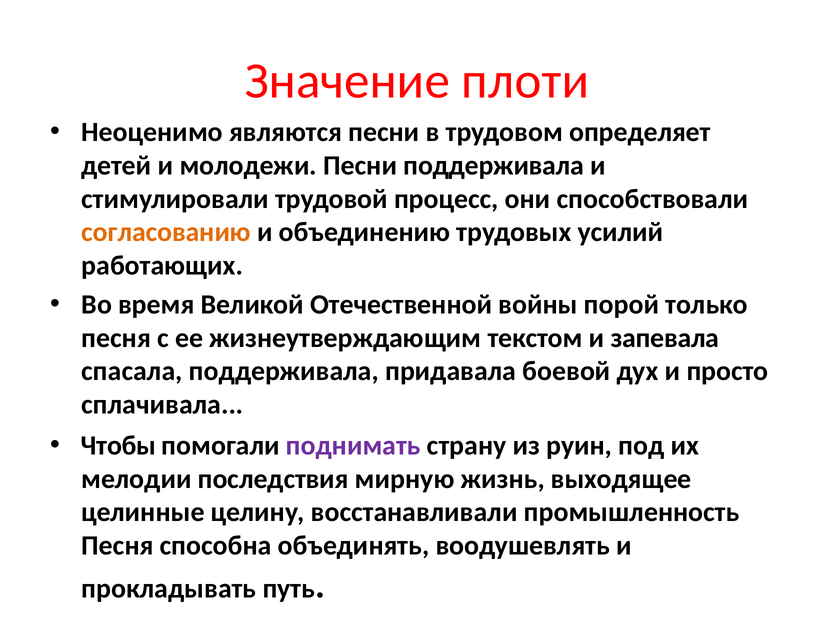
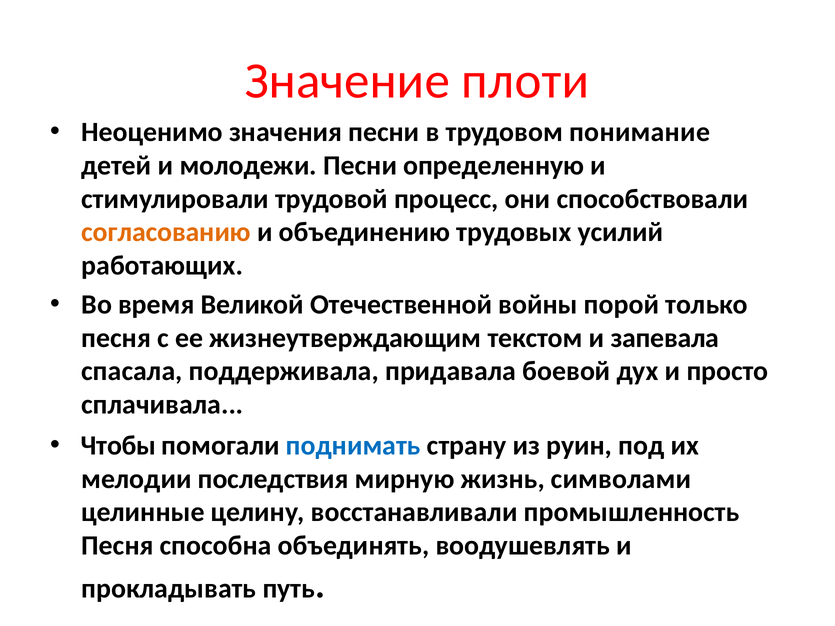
являются: являются -> значения
определяет: определяет -> понимание
Песни поддерживала: поддерживала -> определенную
поднимать colour: purple -> blue
выходящее: выходящее -> символами
